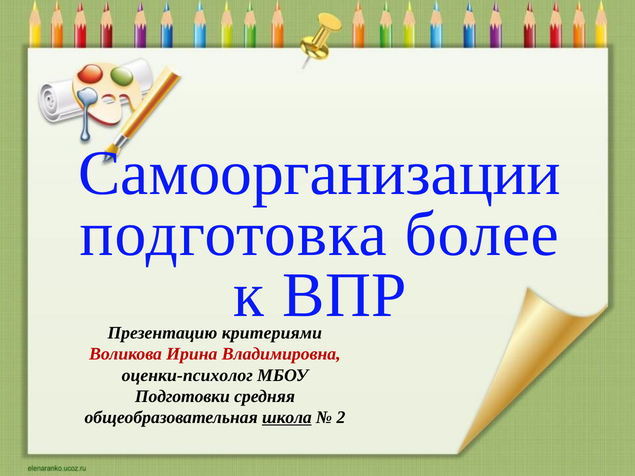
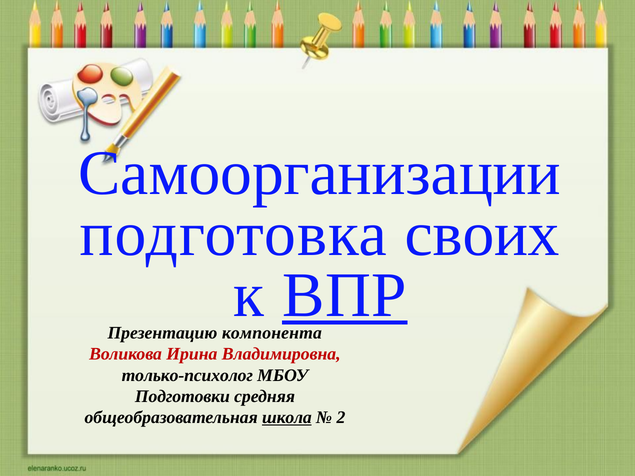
более: более -> своих
ВПР underline: none -> present
критериями: критериями -> компонента
оценки-психолог: оценки-психолог -> только-психолог
